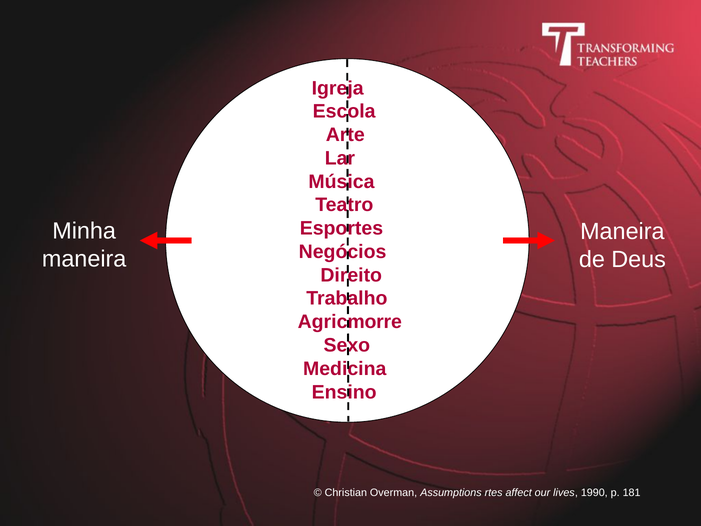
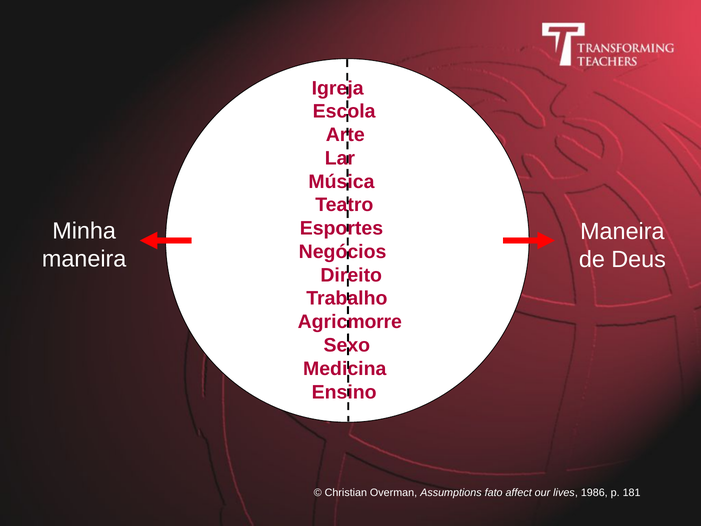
Assumptions rtes: rtes -> fato
1990: 1990 -> 1986
